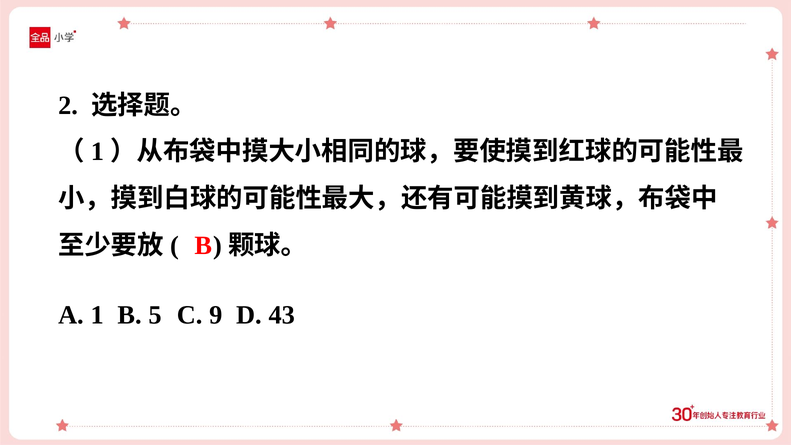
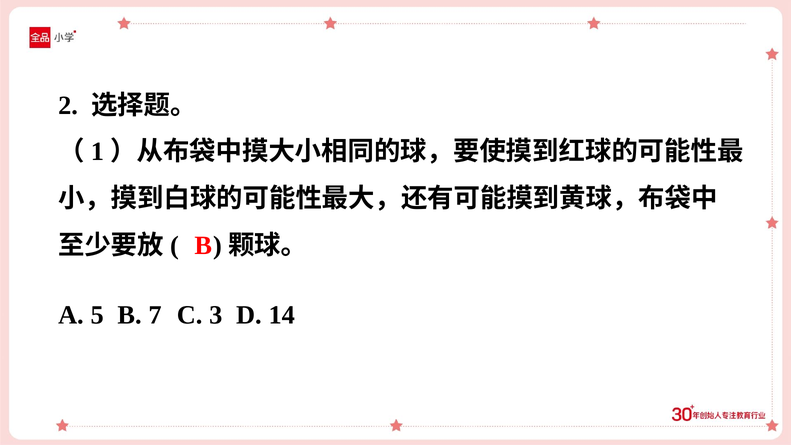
A 1: 1 -> 5
5: 5 -> 7
9: 9 -> 3
43: 43 -> 14
